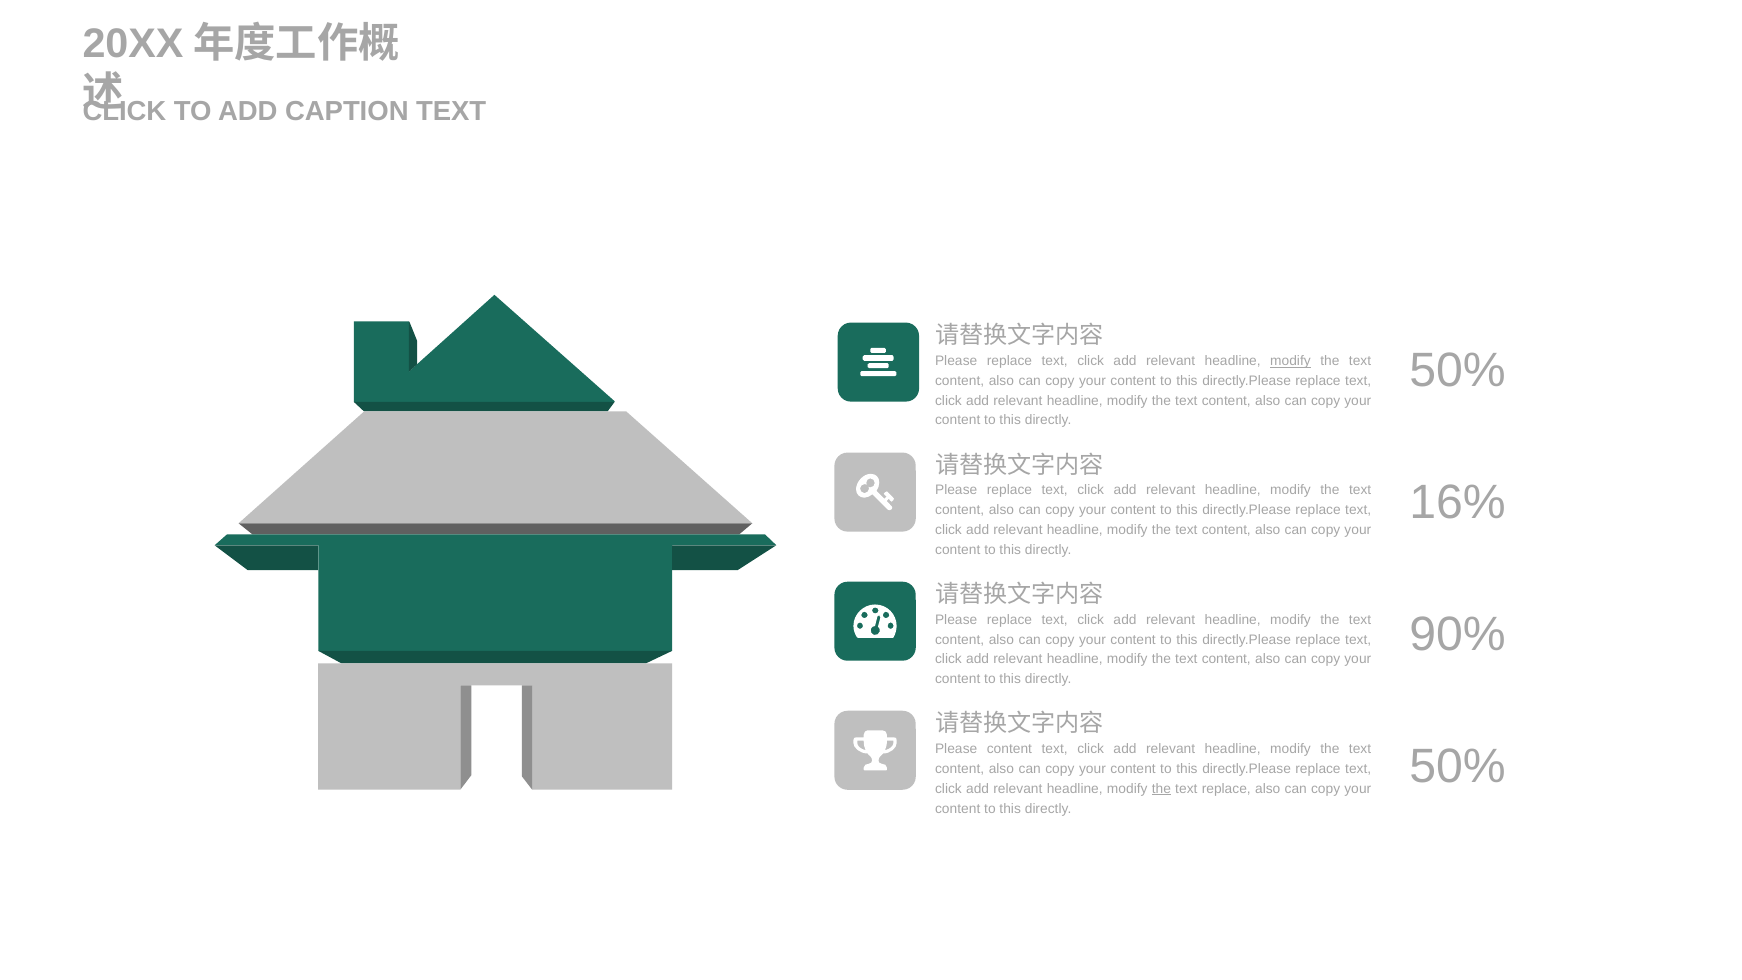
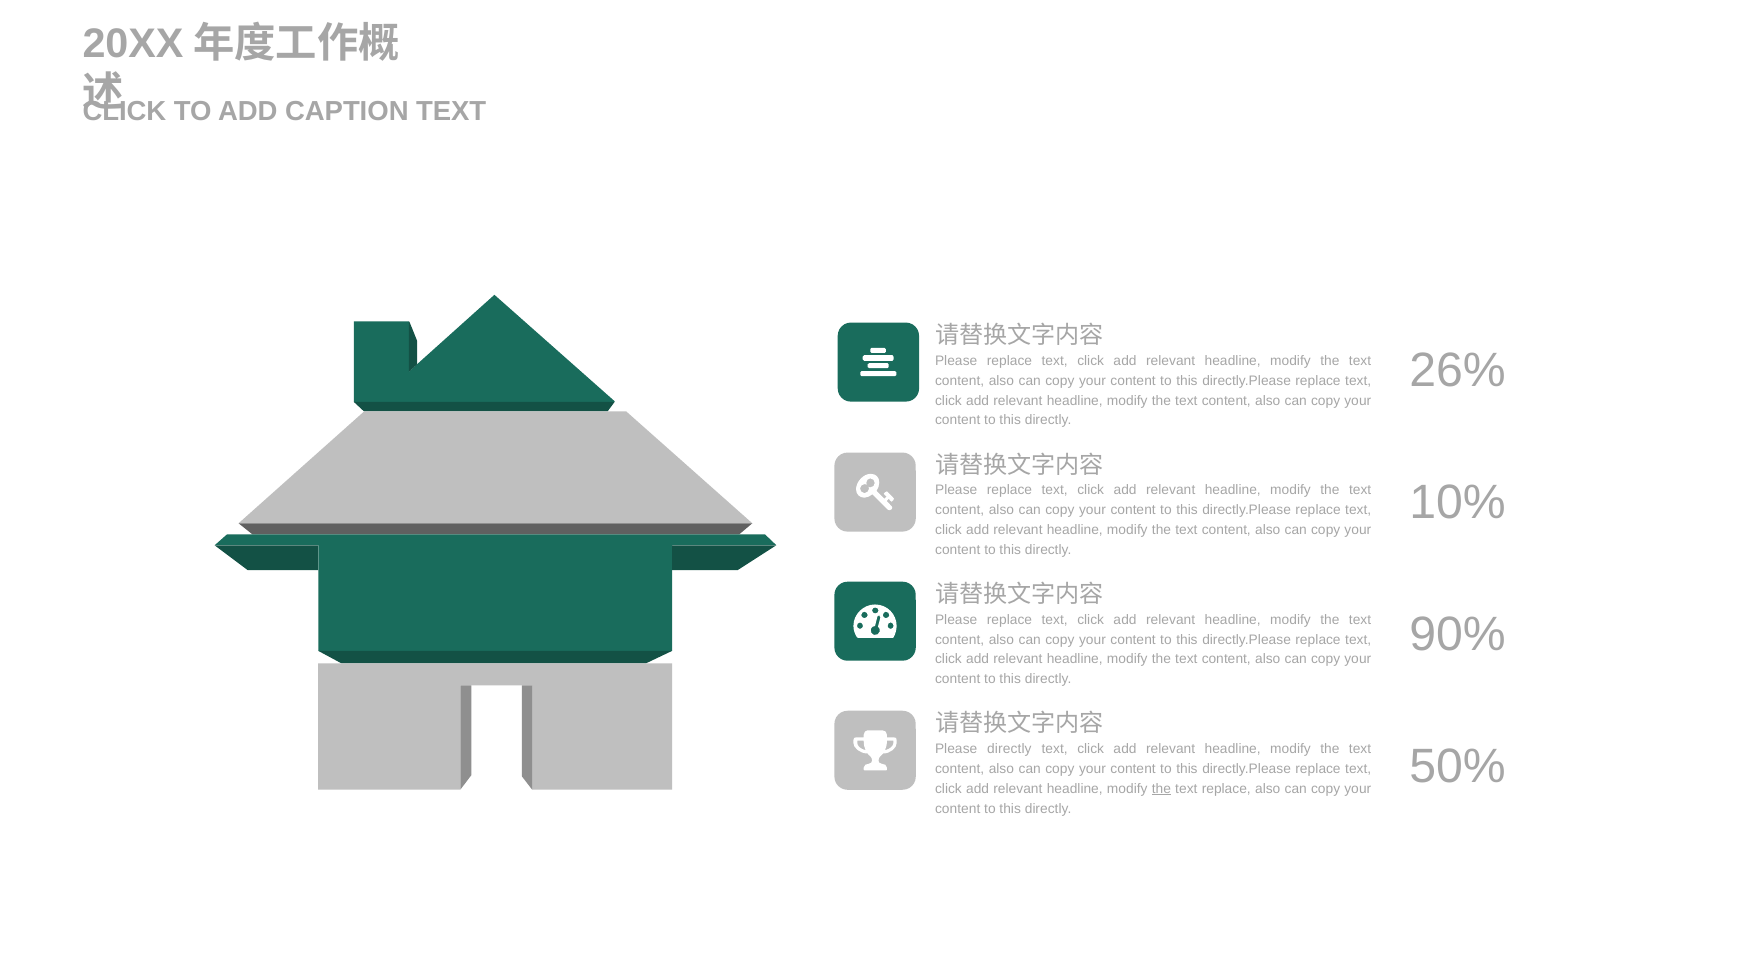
50% at (1458, 370): 50% -> 26%
modify at (1290, 361) underline: present -> none
16%: 16% -> 10%
Please content: content -> directly
